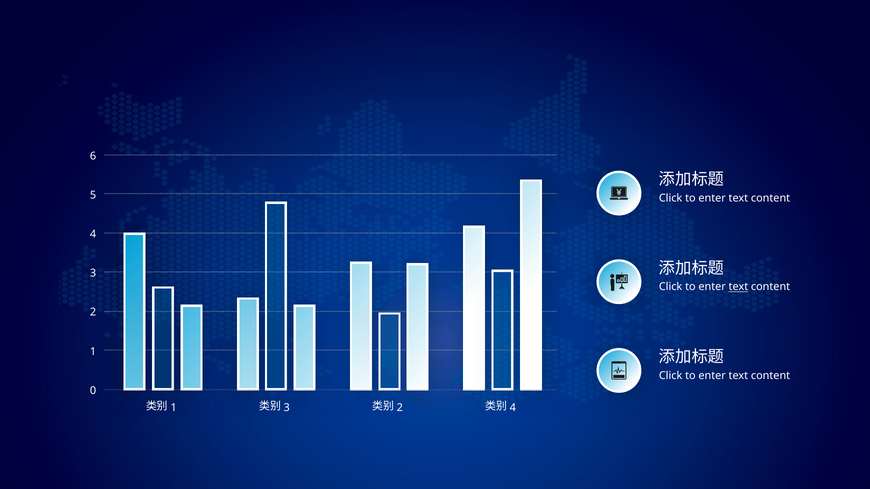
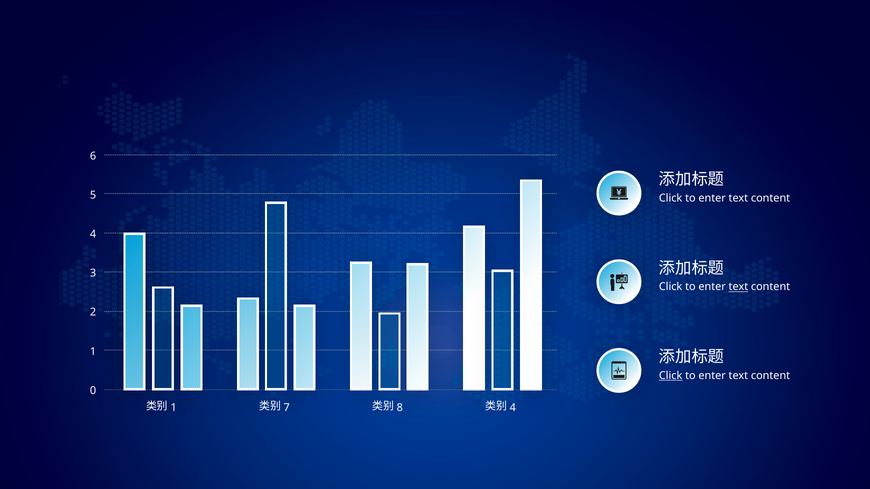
Click at (671, 376) underline: none -> present
3 at (287, 408): 3 -> 7
2 at (400, 408): 2 -> 8
